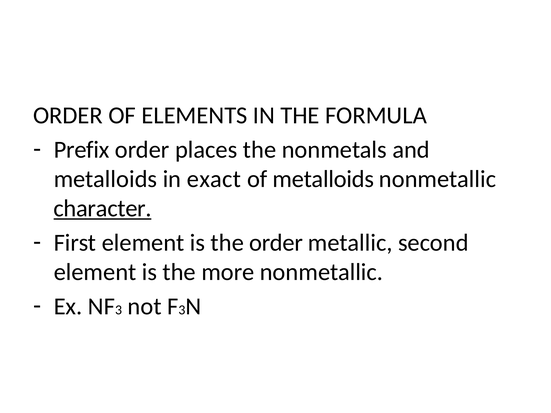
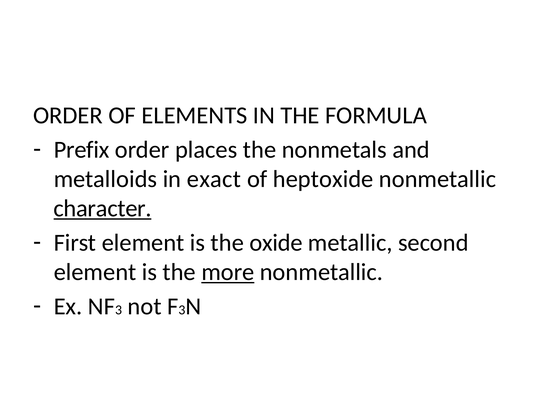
of metalloids: metalloids -> heptoxide
the order: order -> oxide
more underline: none -> present
